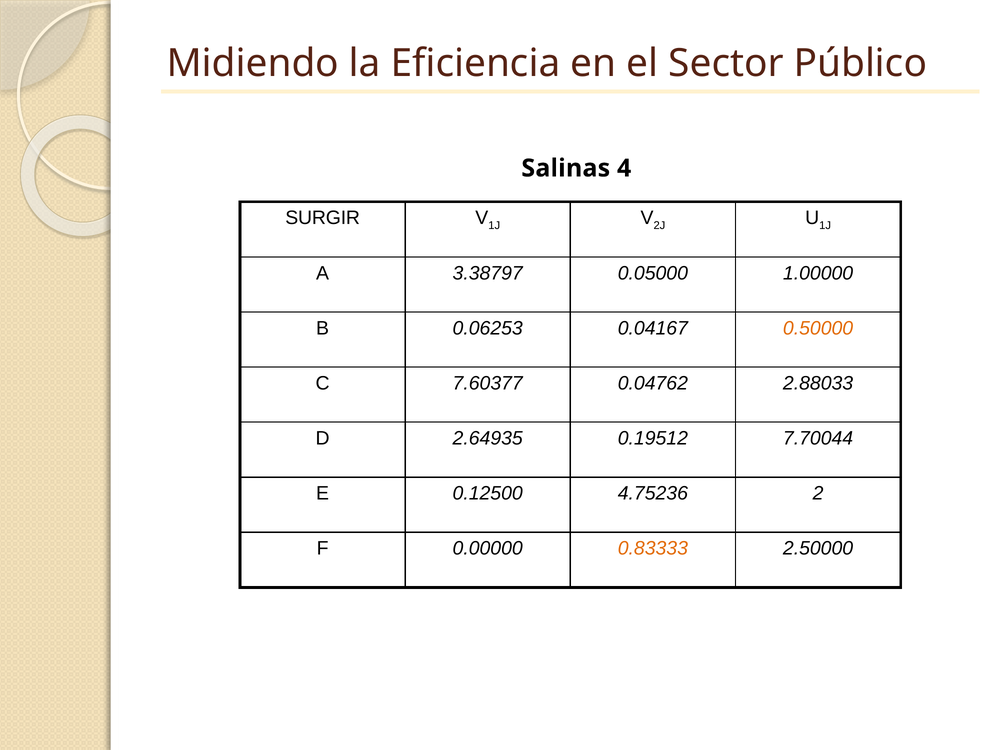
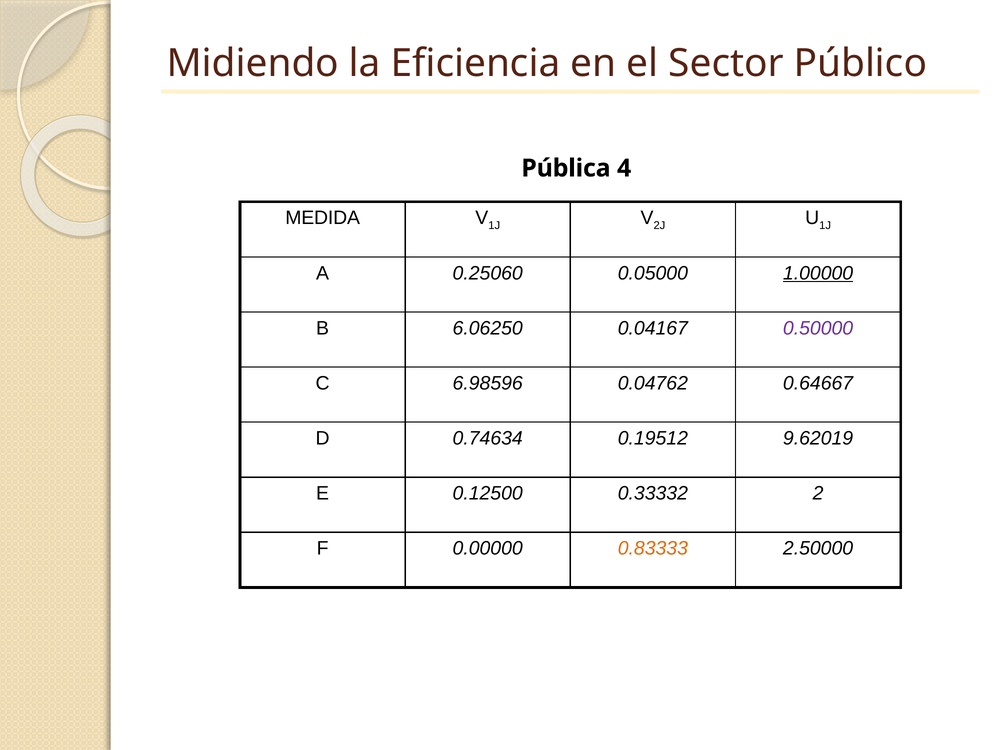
Salinas: Salinas -> Pública
SURGIR: SURGIR -> MEDIDA
3.38797: 3.38797 -> 0.25060
1.00000 underline: none -> present
0.06253: 0.06253 -> 6.06250
0.50000 colour: orange -> purple
7.60377: 7.60377 -> 6.98596
2.88033: 2.88033 -> 0.64667
2.64935: 2.64935 -> 0.74634
7.70044: 7.70044 -> 9.62019
4.75236: 4.75236 -> 0.33332
